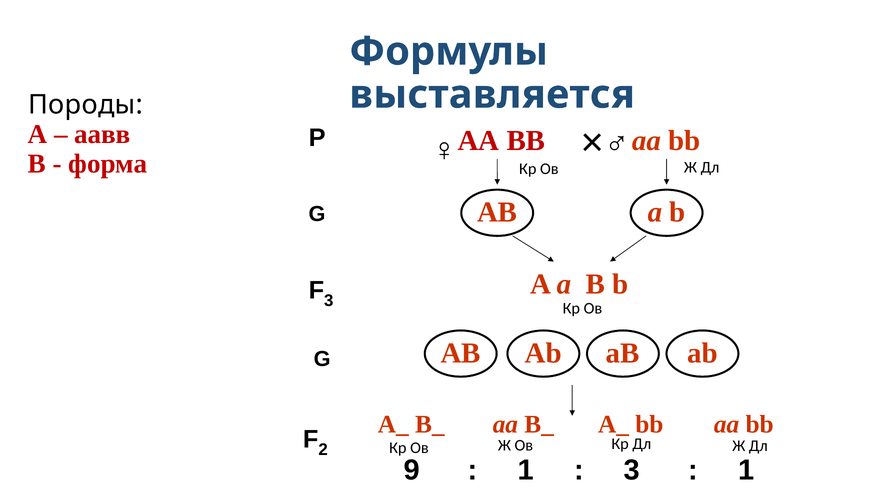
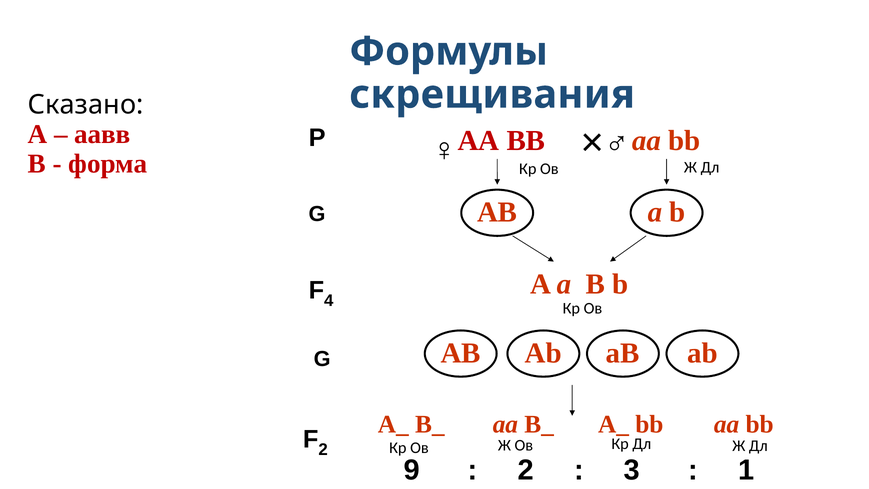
выставляется: выставляется -> скрещивания
Породы: Породы -> Сказано
3 at (329, 300): 3 -> 4
1 at (526, 470): 1 -> 2
